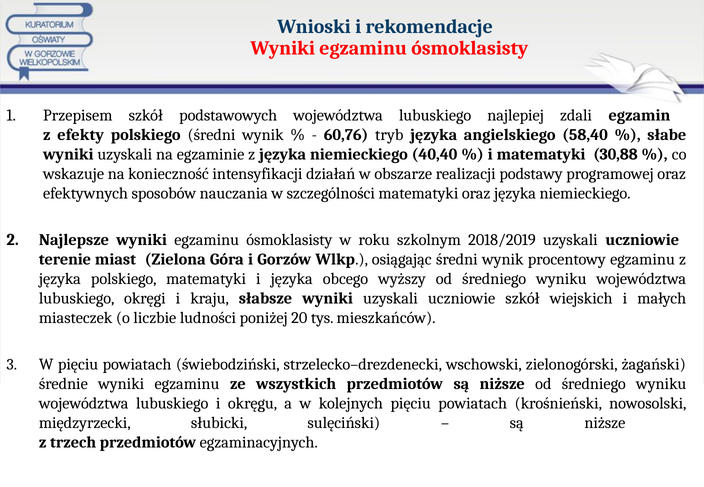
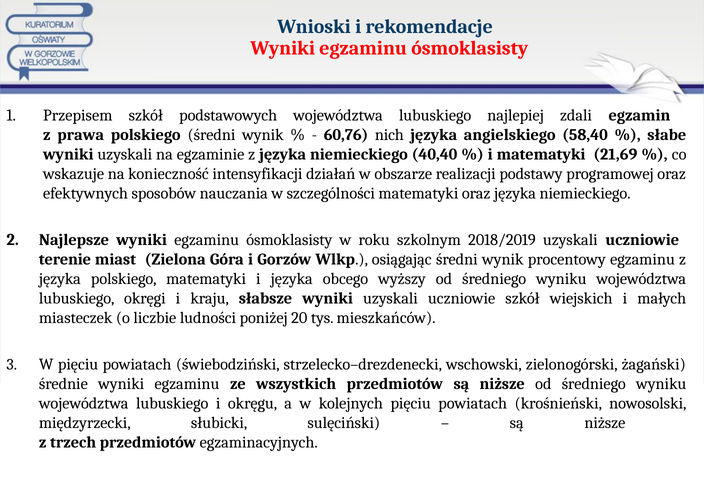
efekty: efekty -> prawa
tryb: tryb -> nich
30,88: 30,88 -> 21,69
